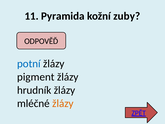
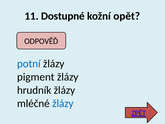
Pyramida: Pyramida -> Dostupné
zuby: zuby -> opět
žlázy at (63, 103) colour: orange -> blue
